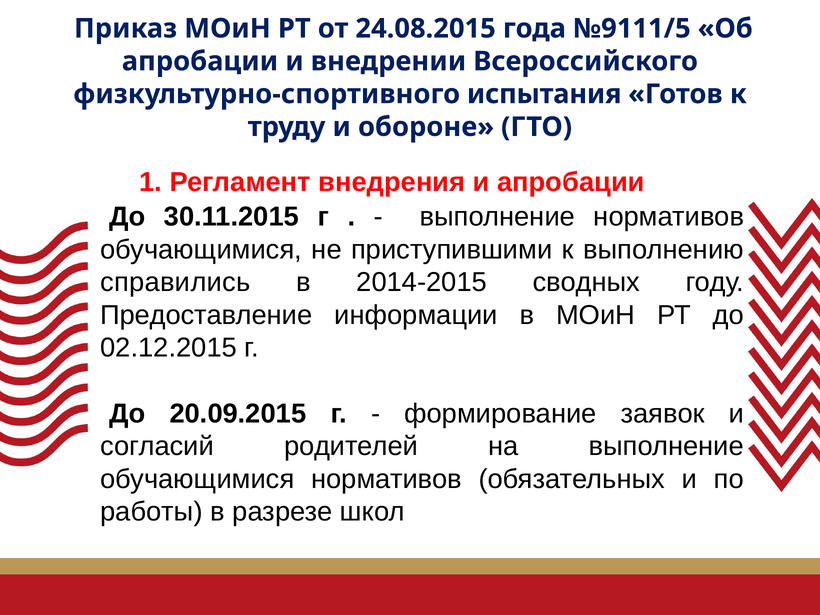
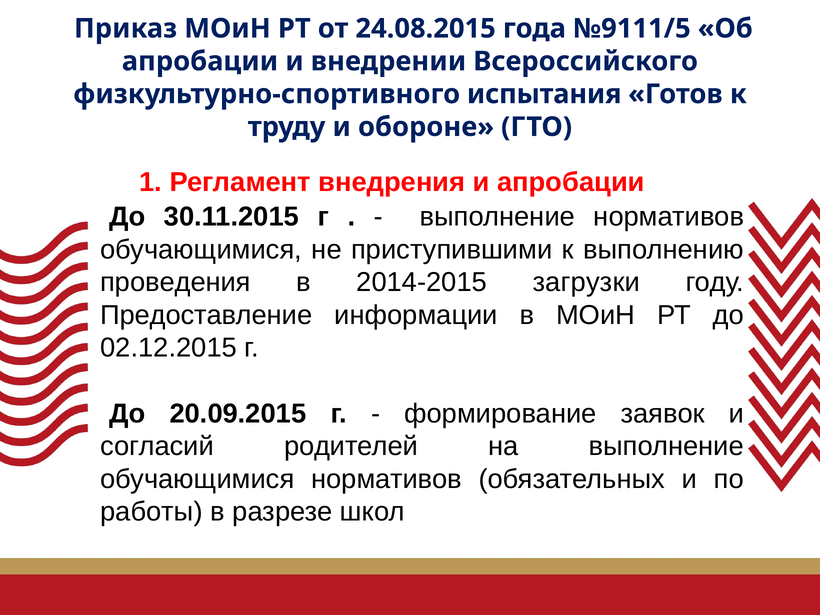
справились: справились -> проведения
сводных: сводных -> загрузки
